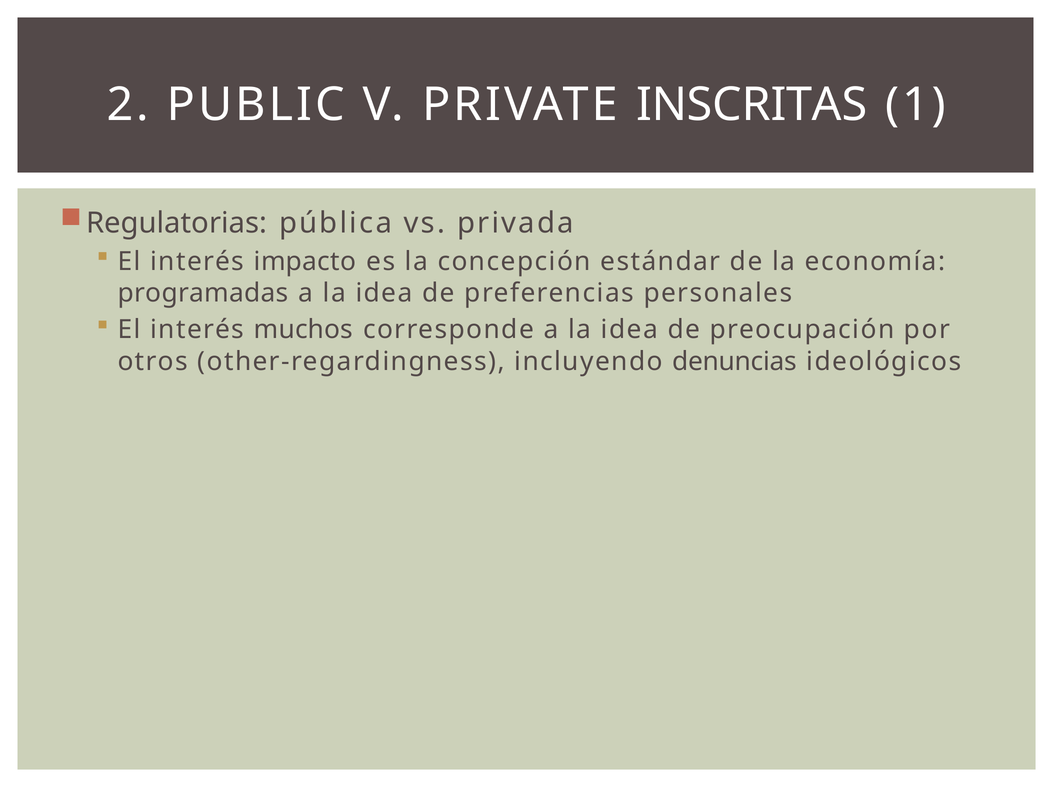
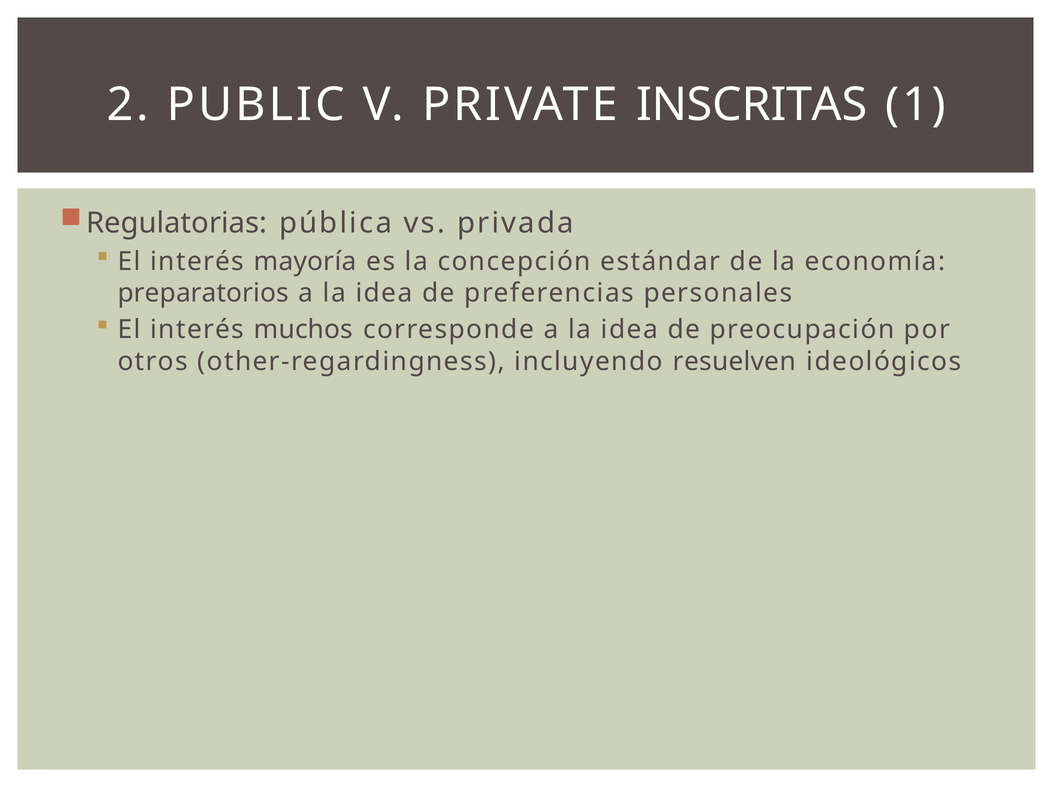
impacto: impacto -> mayoría
programadas: programadas -> preparatorios
denuncias: denuncias -> resuelven
